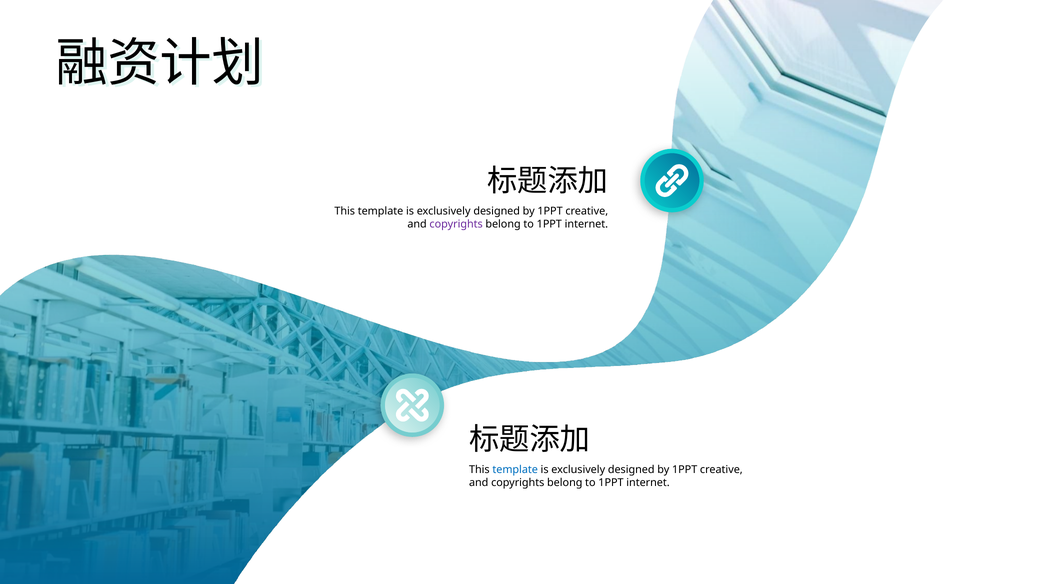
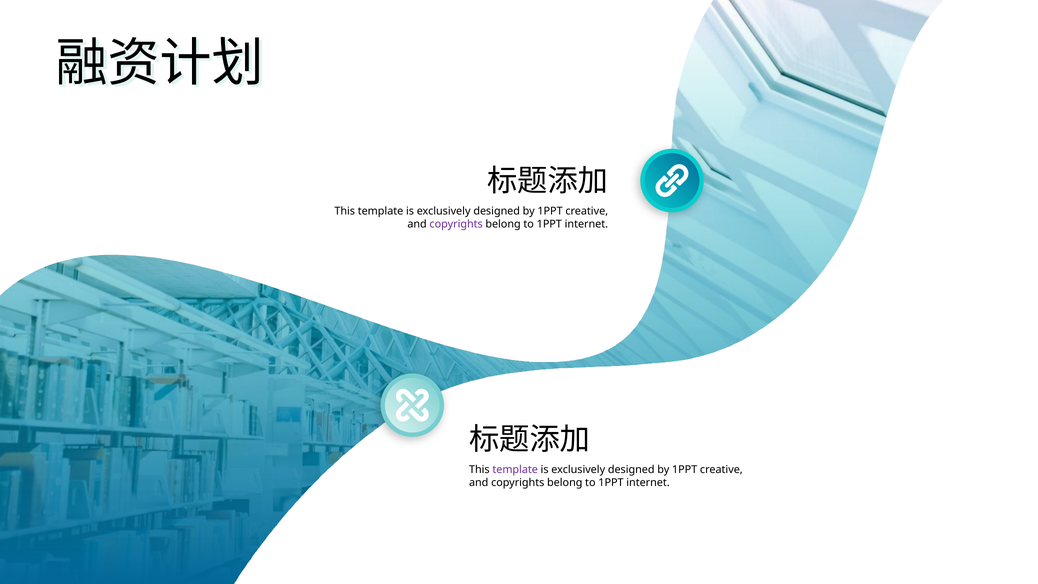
template at (515, 470) colour: blue -> purple
